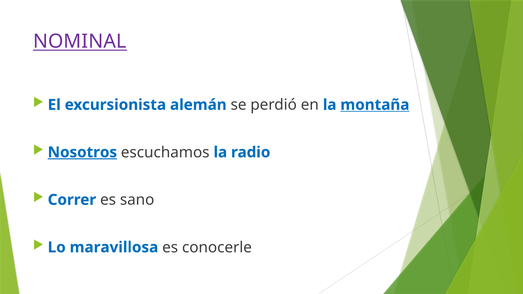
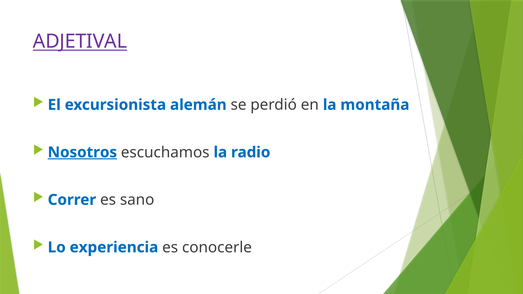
NOMINAL: NOMINAL -> ADJETIVAL
montaña underline: present -> none
maravillosa: maravillosa -> experiencia
